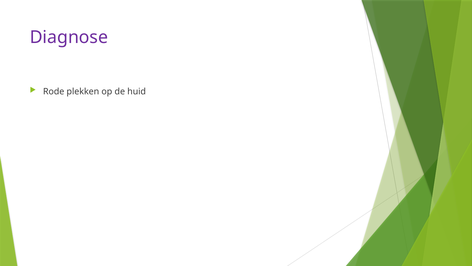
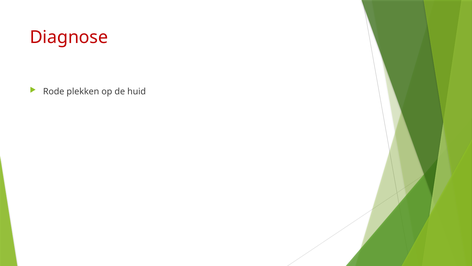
Diagnose colour: purple -> red
